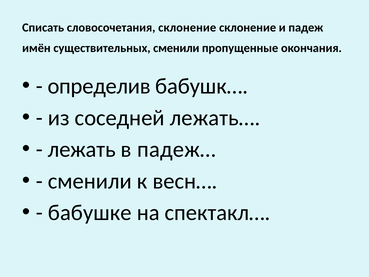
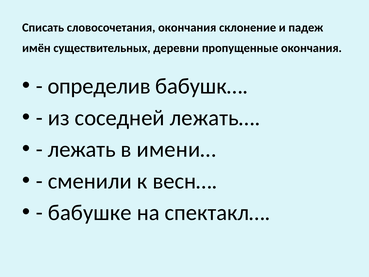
словосочетания склонение: склонение -> окончания
существительных сменили: сменили -> деревни
падеж…: падеж… -> имени…
